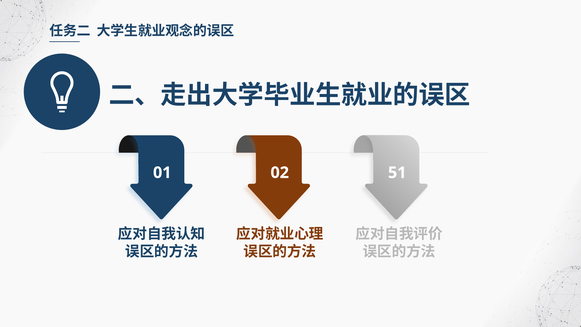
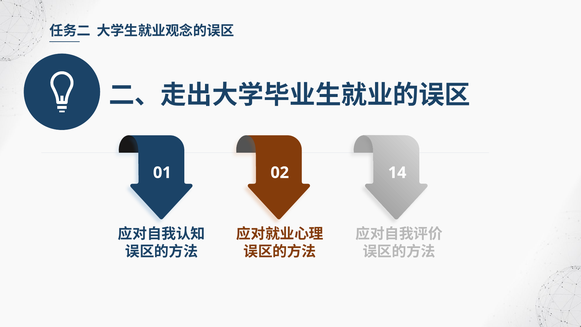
51: 51 -> 14
